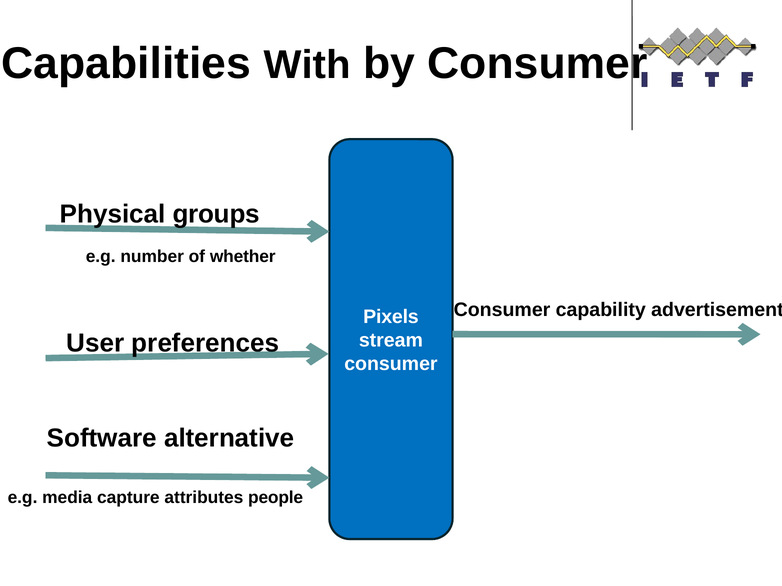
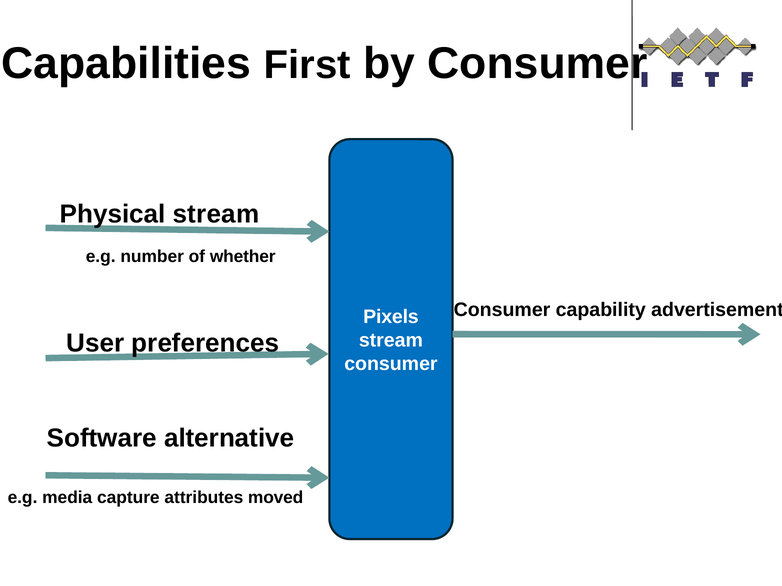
With: With -> First
Physical groups: groups -> stream
people: people -> moved
